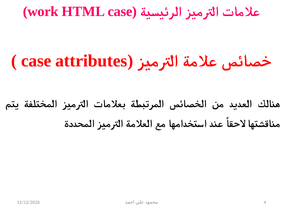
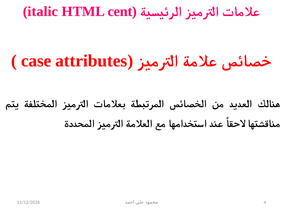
work: work -> italic
HTML case: case -> cent
